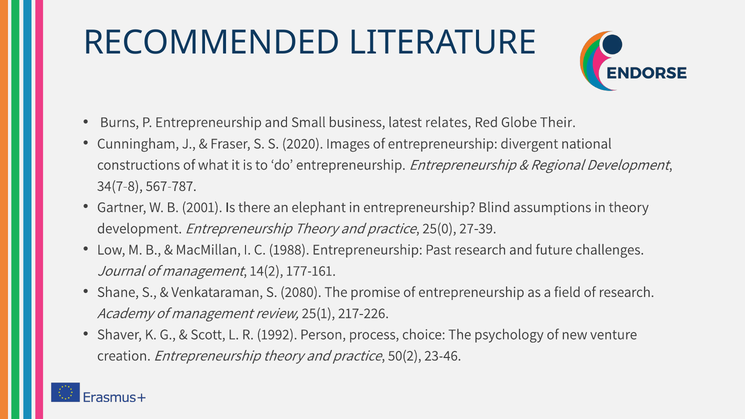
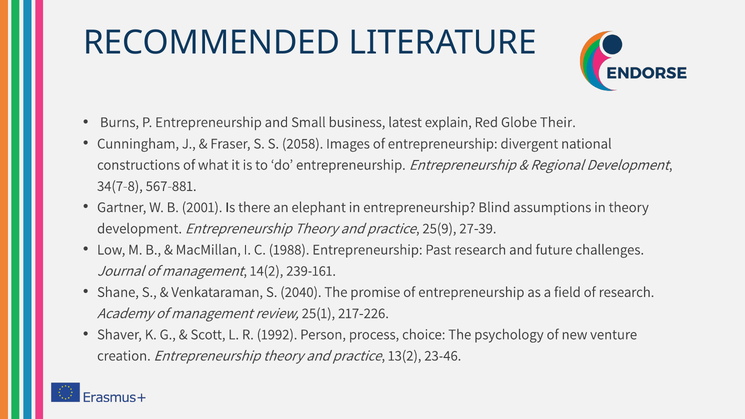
relates: relates -> explain
2020: 2020 -> 2058
567-787: 567-787 -> 567-881
25(0: 25(0 -> 25(9
177-161: 177-161 -> 239-161
2080: 2080 -> 2040
50(2: 50(2 -> 13(2
